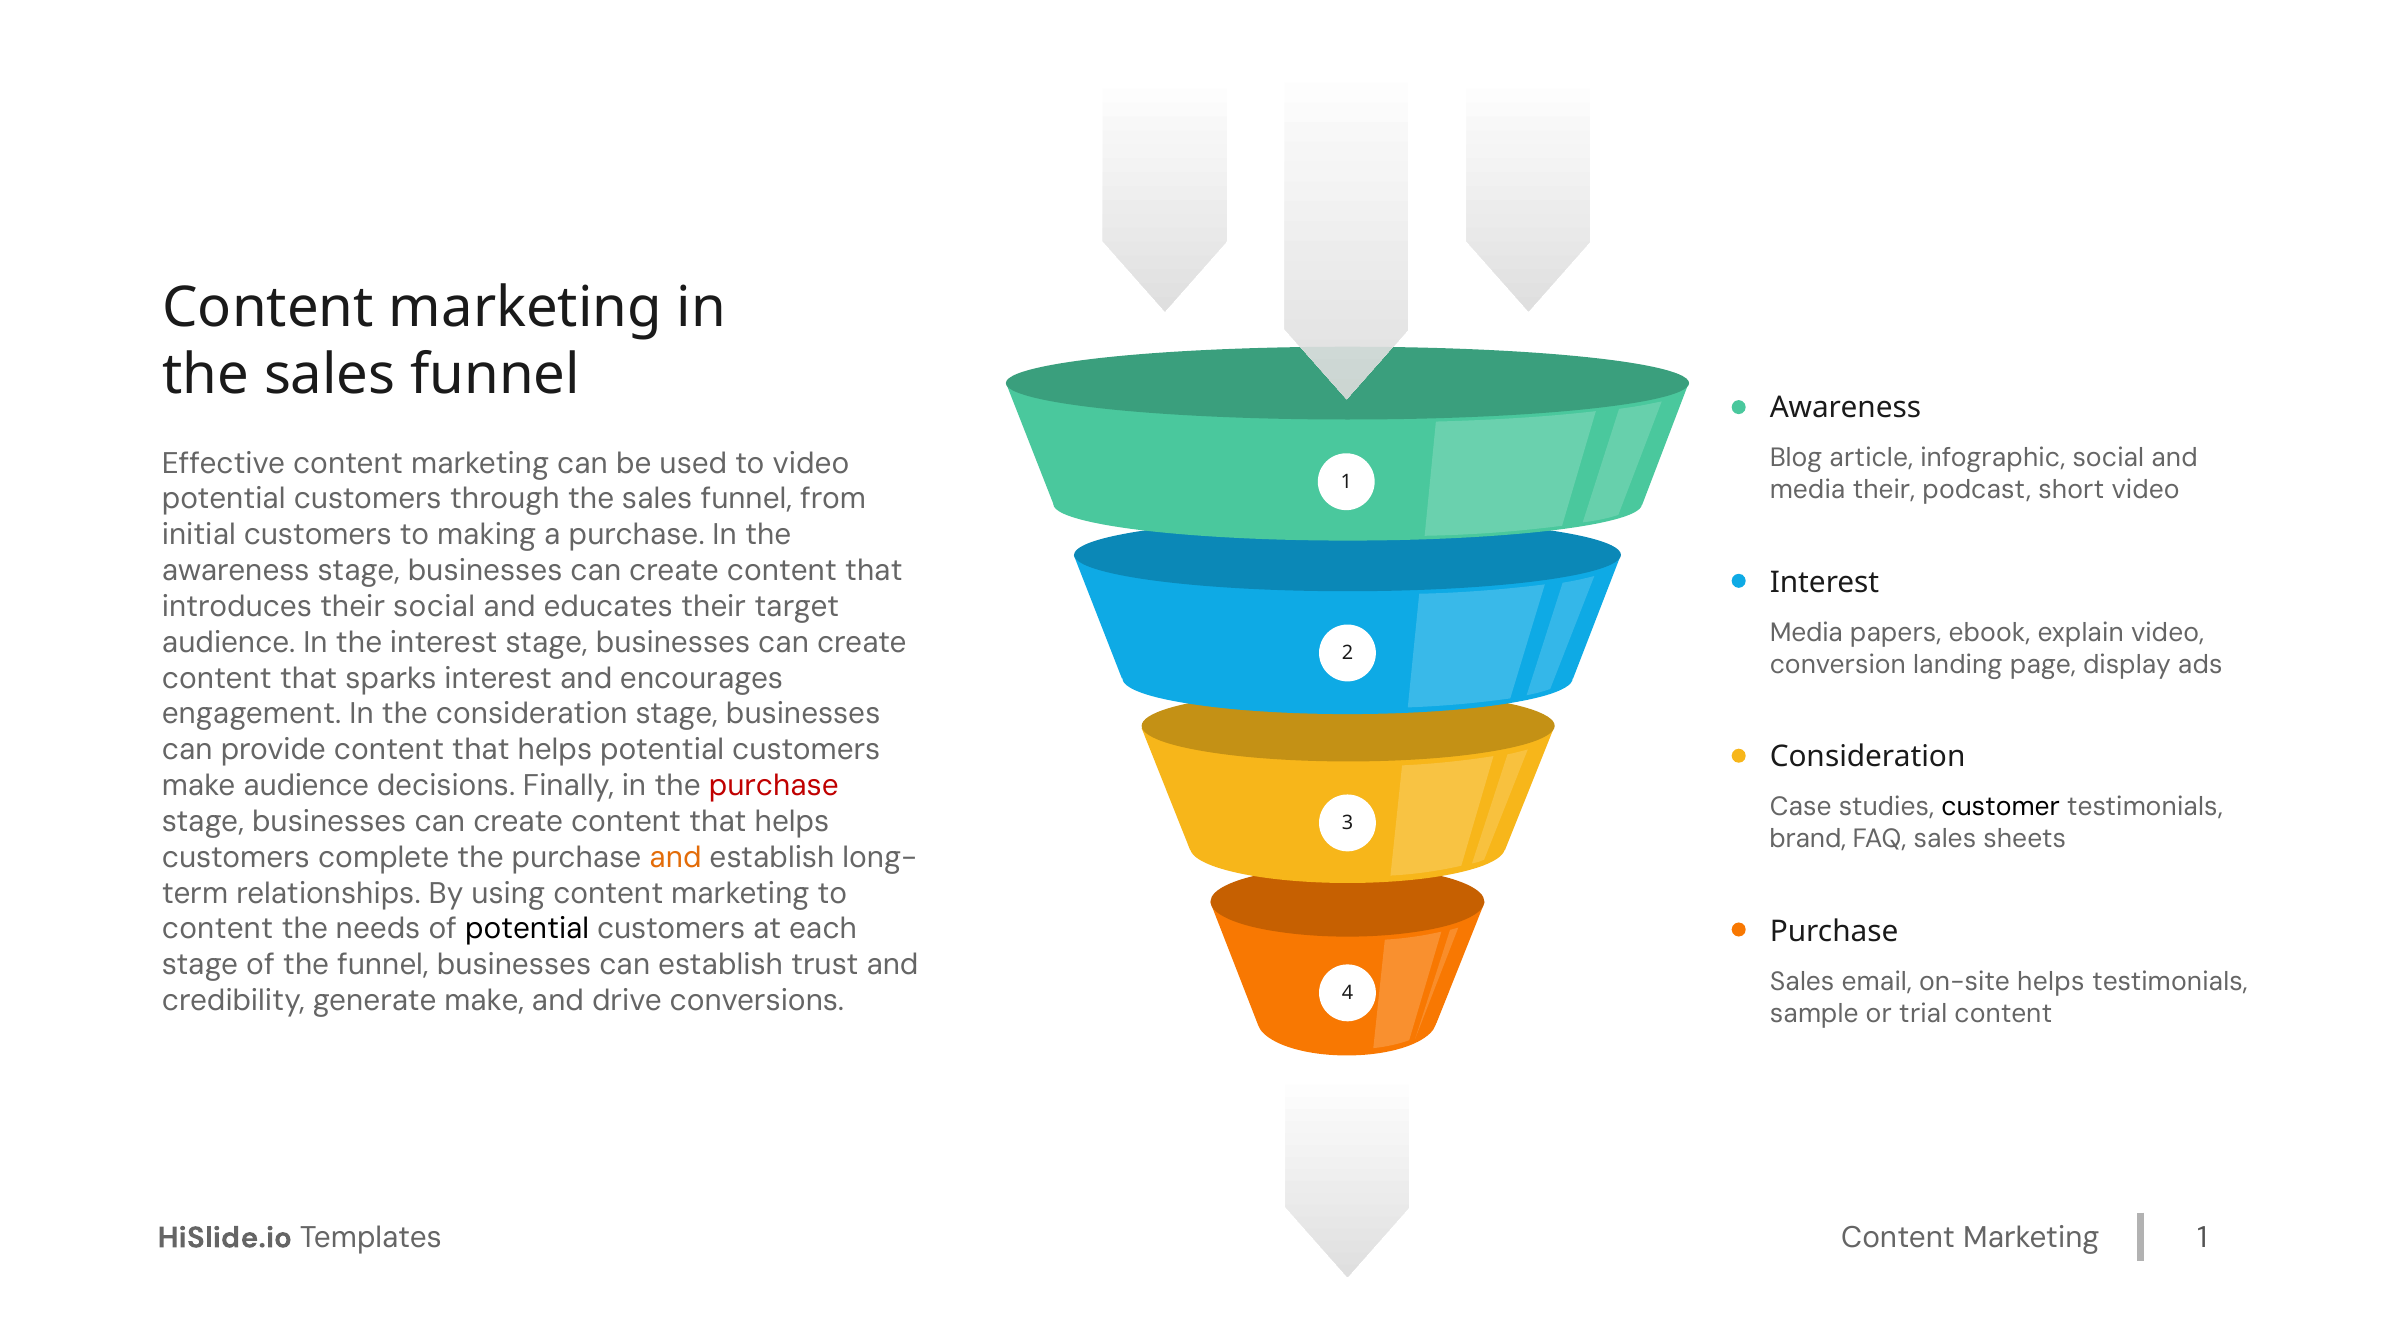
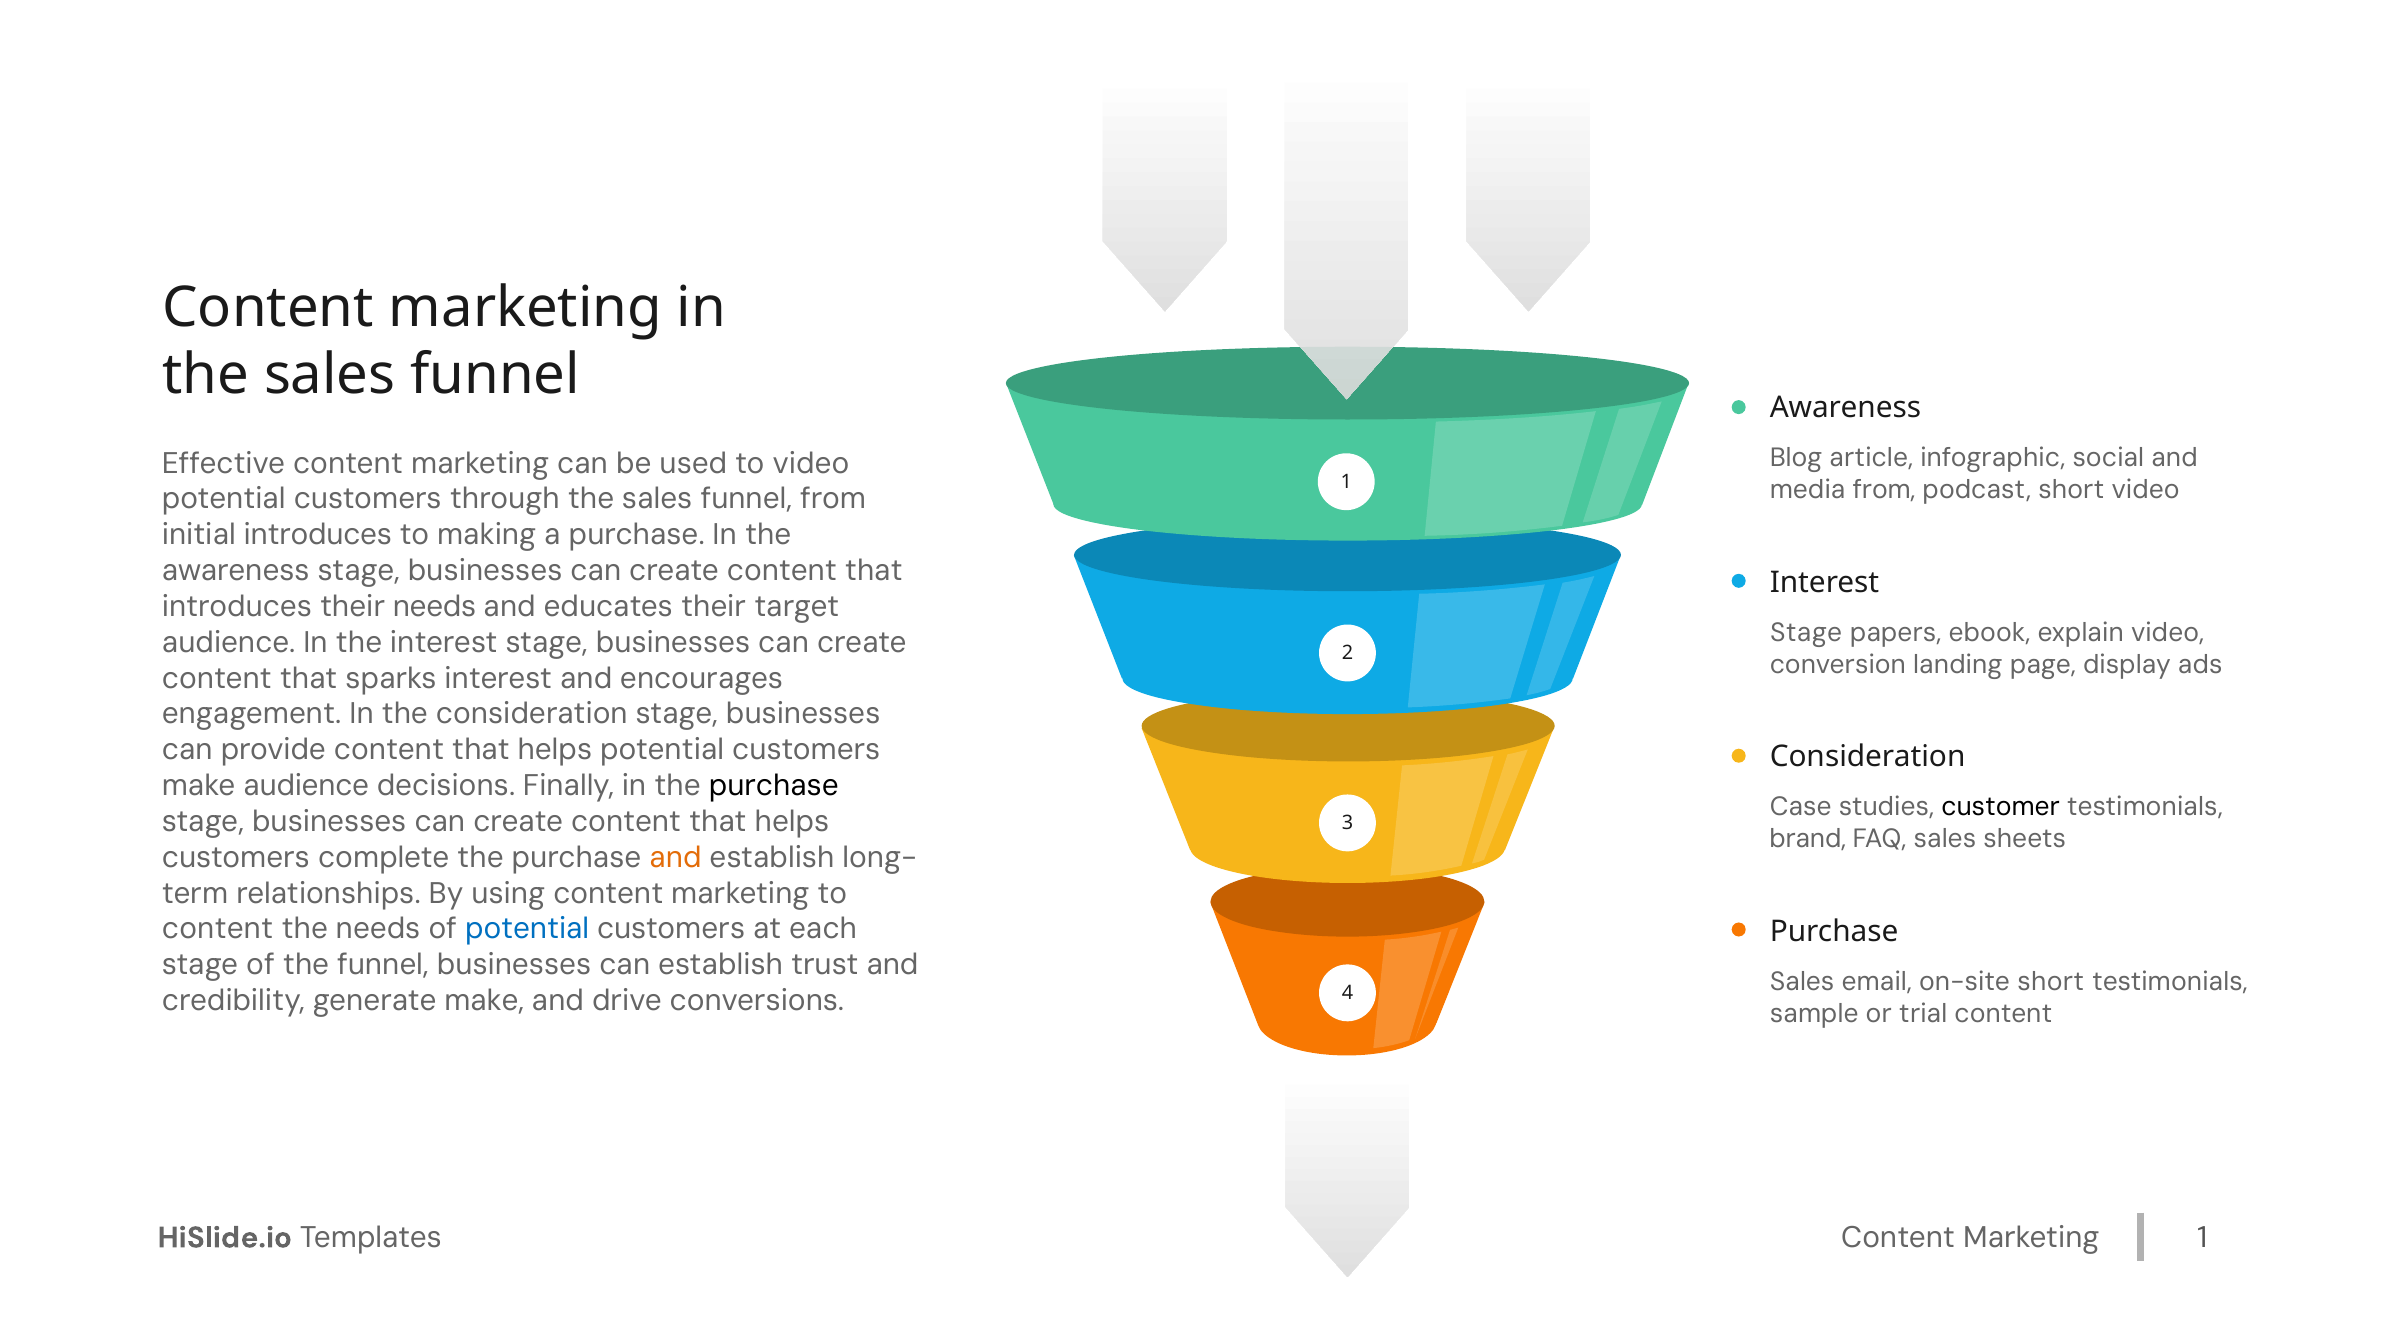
media their: their -> from
initial customers: customers -> introduces
their social: social -> needs
Media at (1806, 632): Media -> Stage
purchase at (774, 785) colour: red -> black
potential at (527, 929) colour: black -> blue
on-site helps: helps -> short
